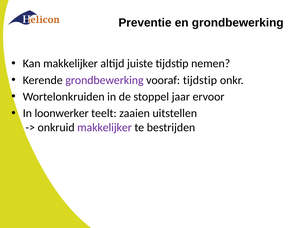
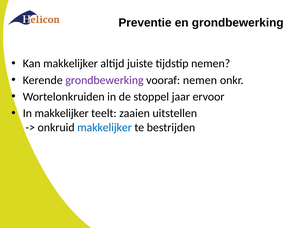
vooraf tijdstip: tijdstip -> nemen
In loonwerker: loonwerker -> makkelijker
makkelijker at (105, 127) colour: purple -> blue
